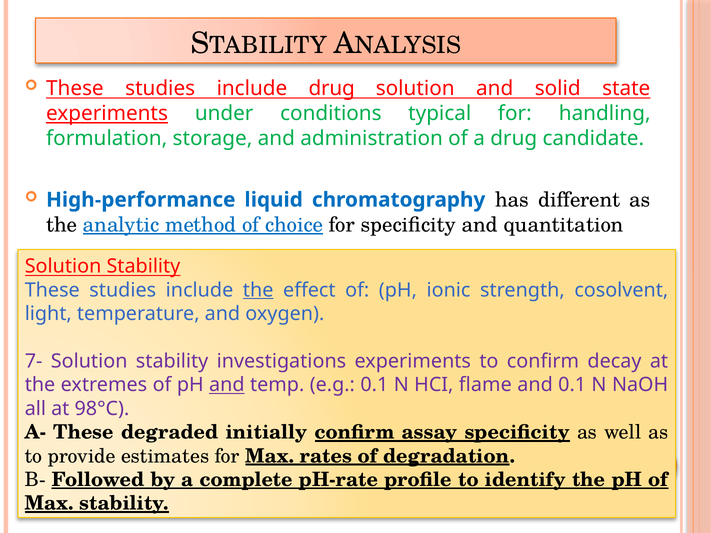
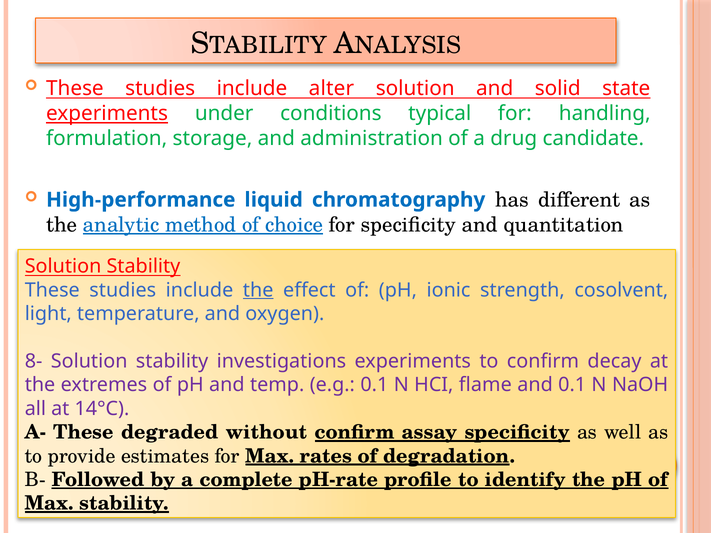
include drug: drug -> alter
7-: 7- -> 8-
and at (227, 385) underline: present -> none
98°C: 98°C -> 14°C
initially: initially -> without
